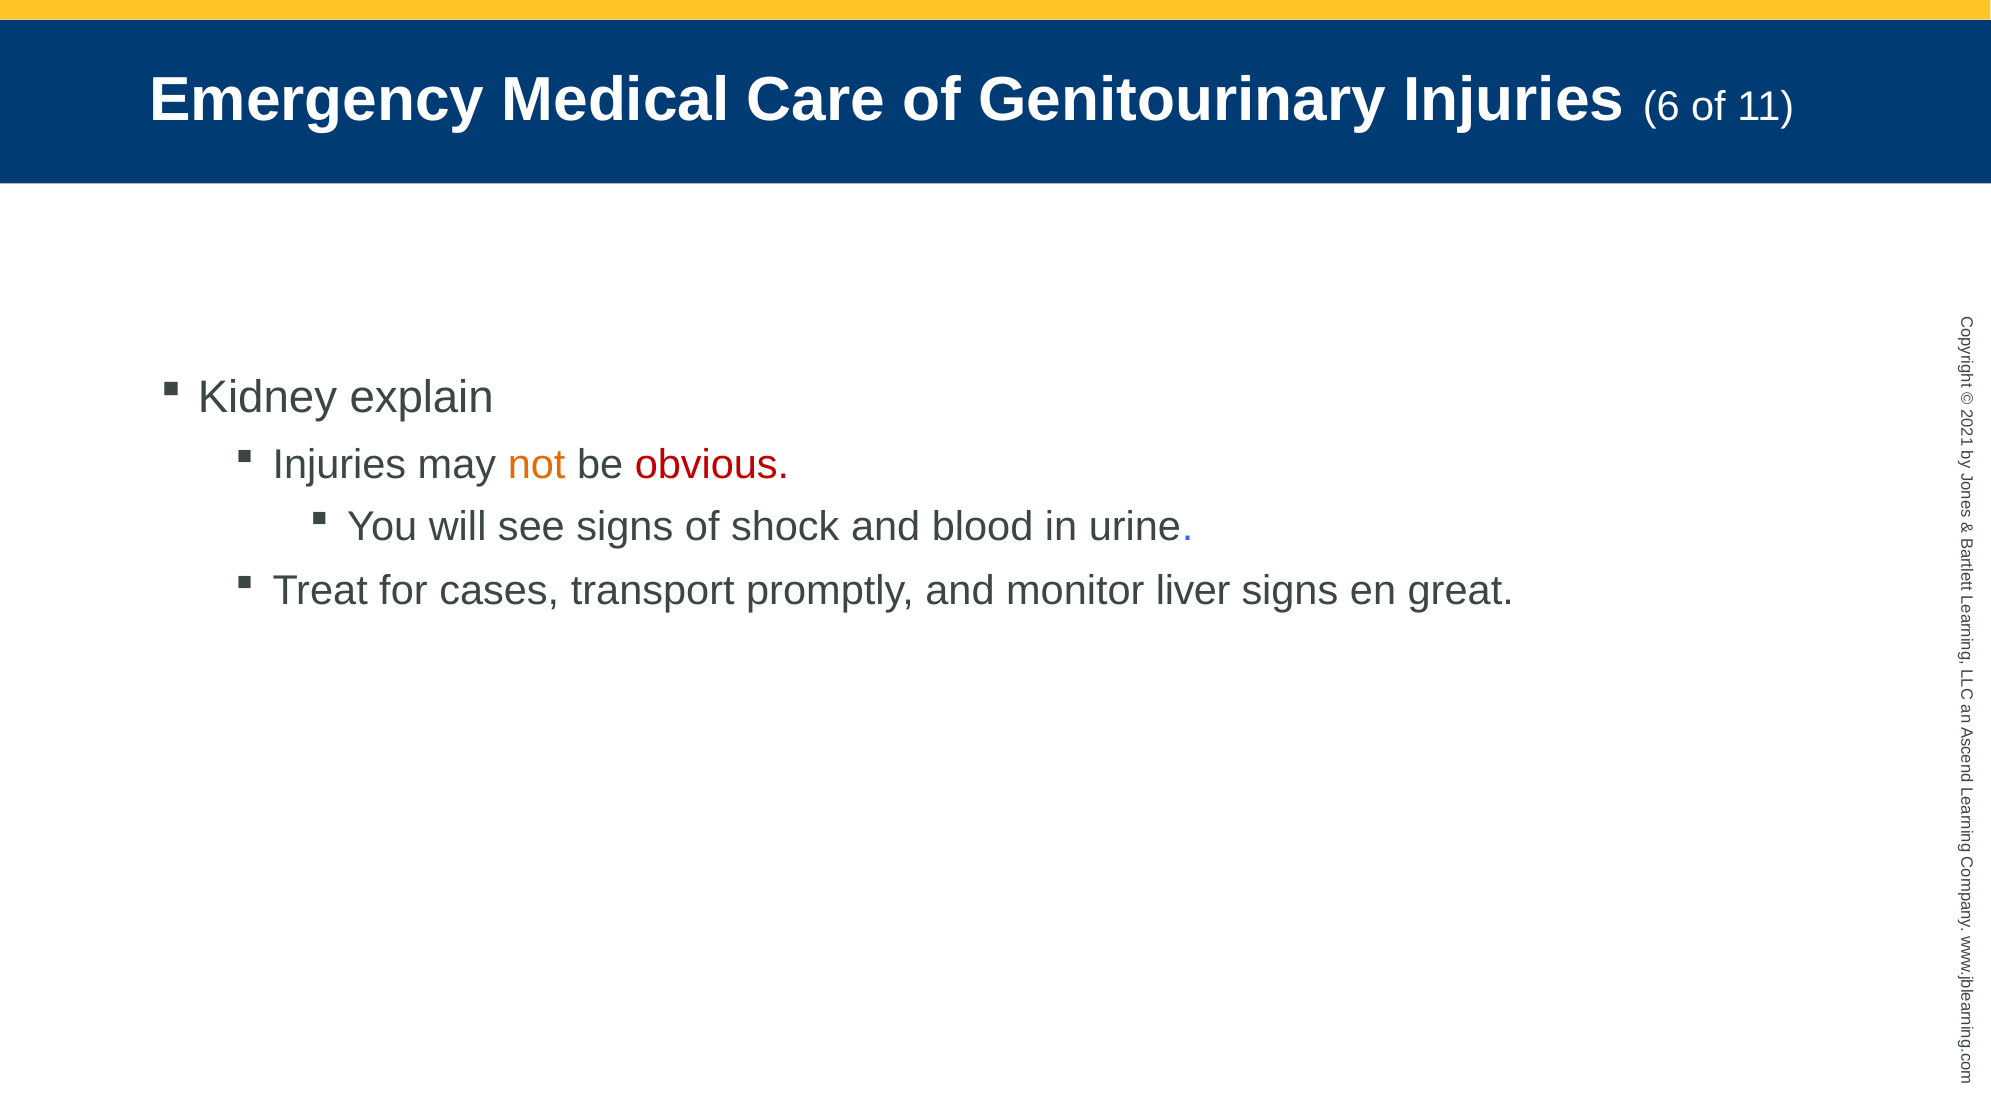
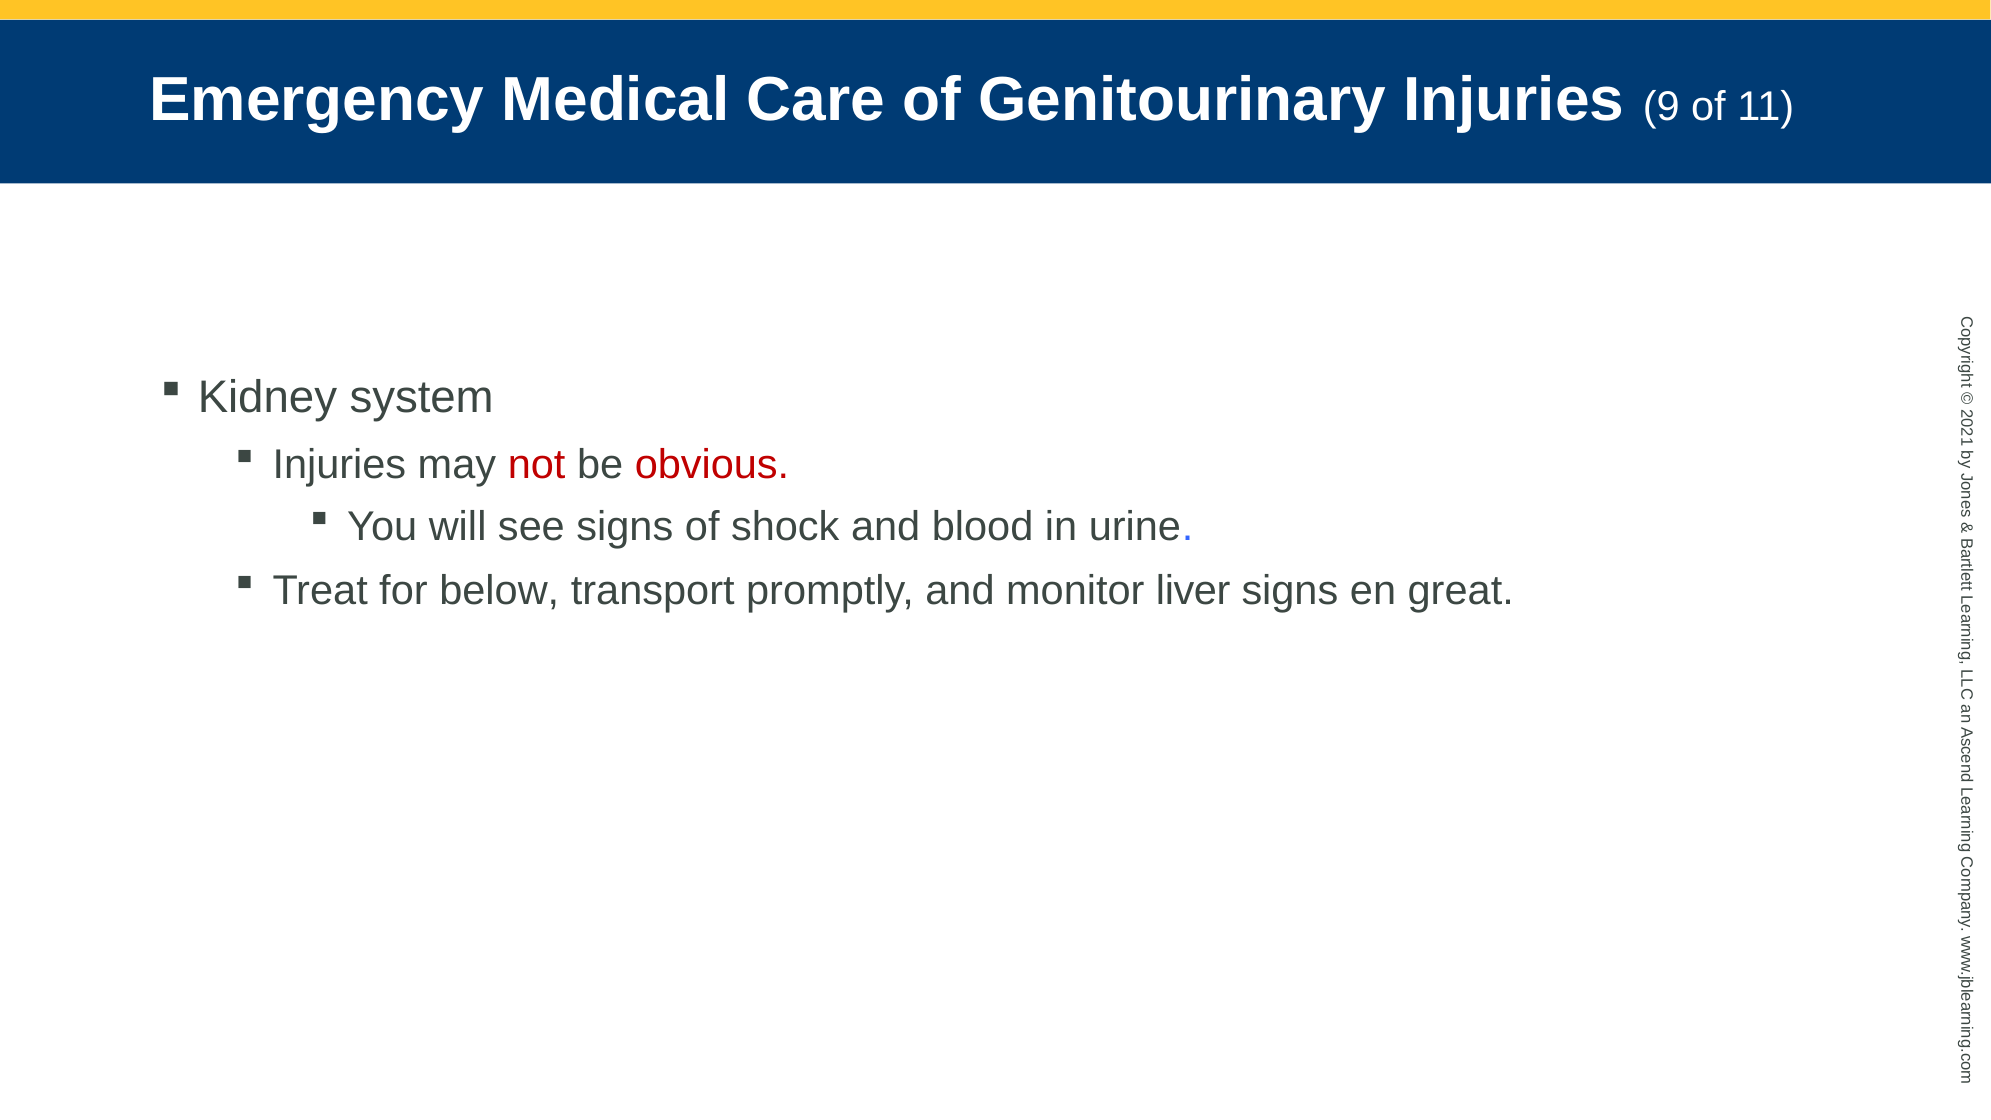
6: 6 -> 9
explain: explain -> system
not colour: orange -> red
cases: cases -> below
